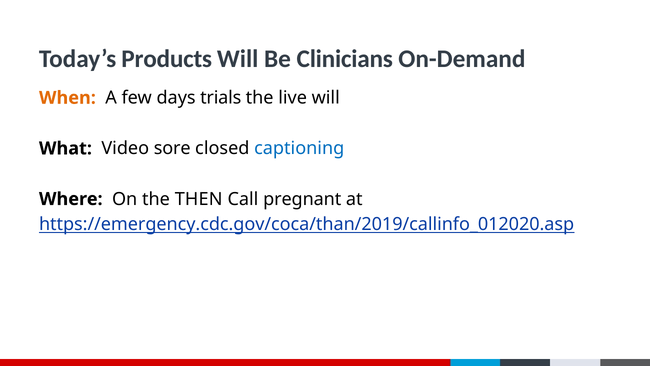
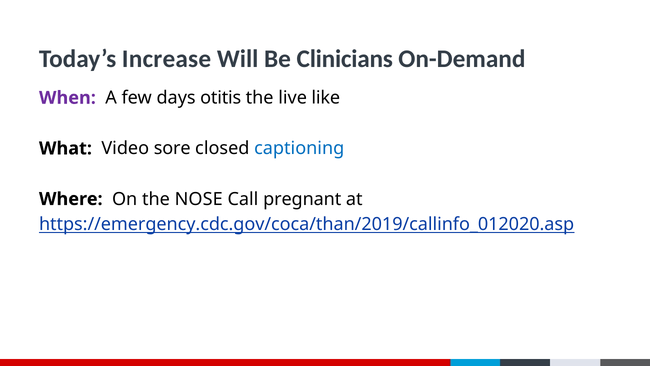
Products: Products -> Increase
When colour: orange -> purple
trials: trials -> otitis
live will: will -> like
THEN: THEN -> NOSE
